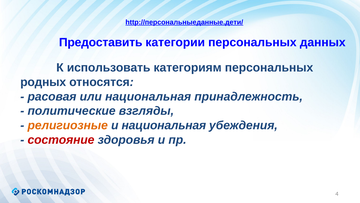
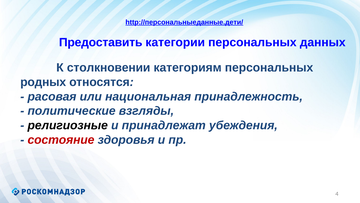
использовать: использовать -> столкновении
религиозные colour: orange -> black
и национальная: национальная -> принадлежат
